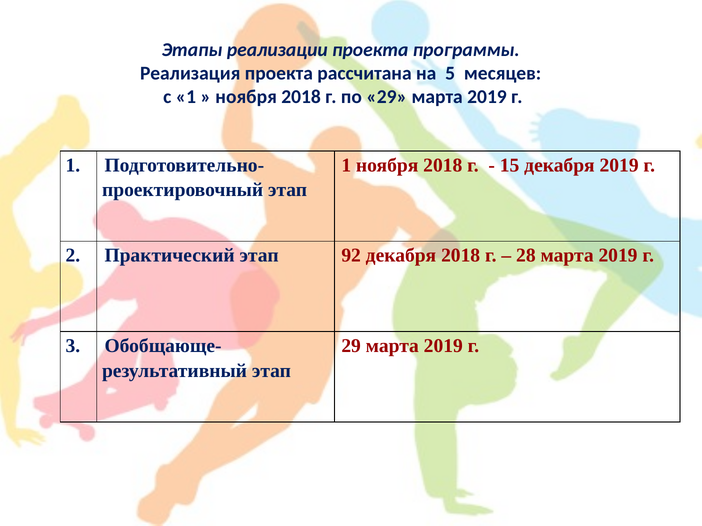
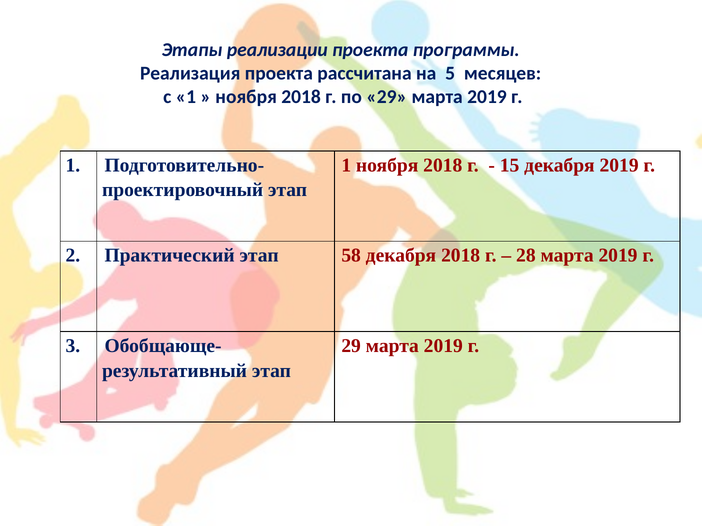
92: 92 -> 58
